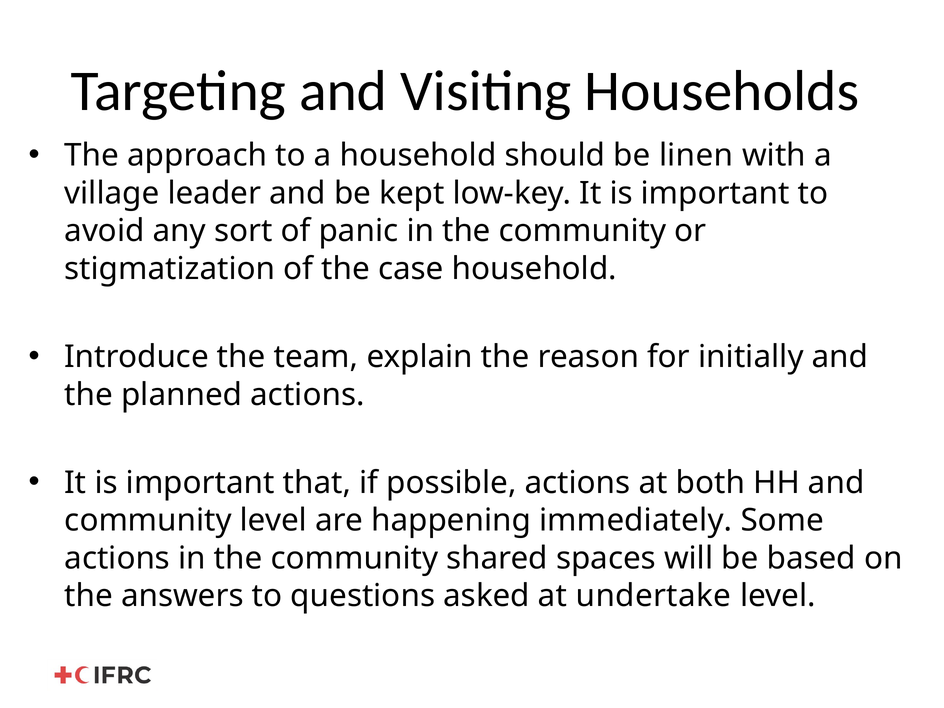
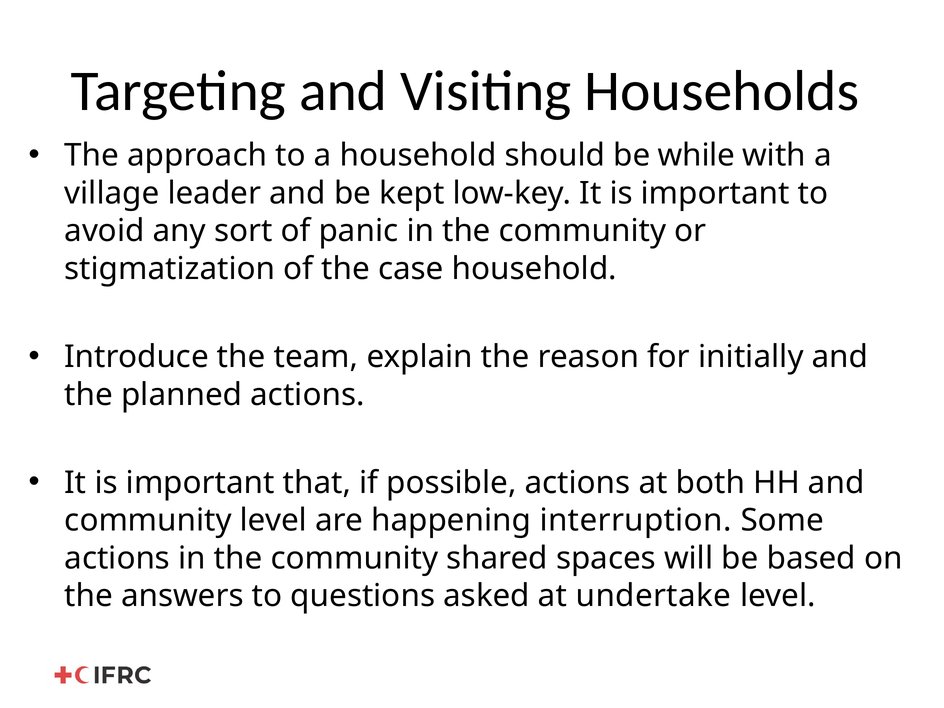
linen: linen -> while
immediately: immediately -> interruption
